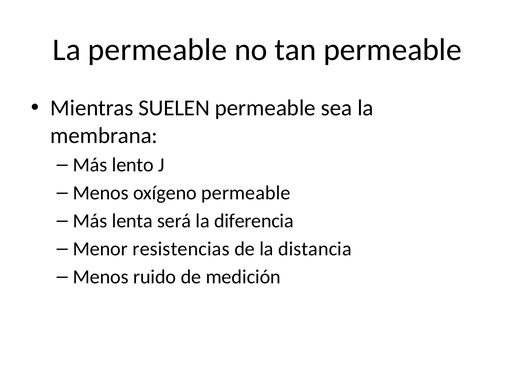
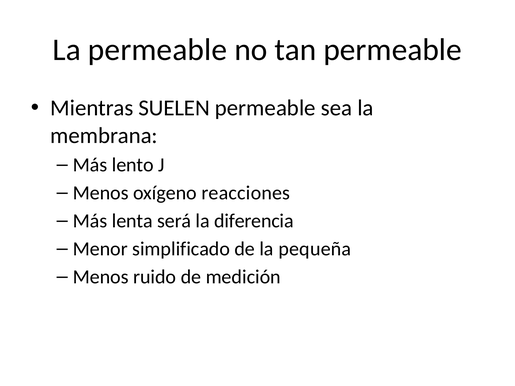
oxígeno permeable: permeable -> reacciones
resistencias: resistencias -> simplificado
distancia: distancia -> pequeña
